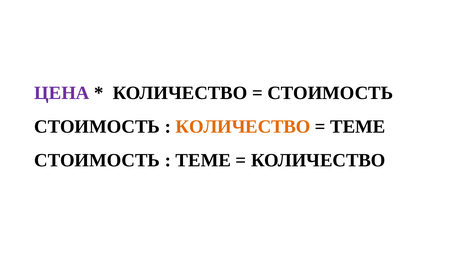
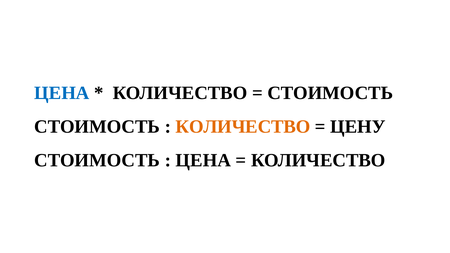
ЦЕНА at (62, 93) colour: purple -> blue
ТЕМЕ at (358, 127): ТЕМЕ -> ЦЕНУ
ТЕМЕ at (203, 160): ТЕМЕ -> ЦЕНА
